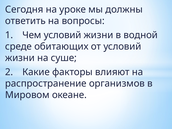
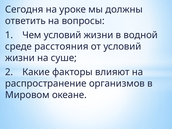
обитающих: обитающих -> расстояния
